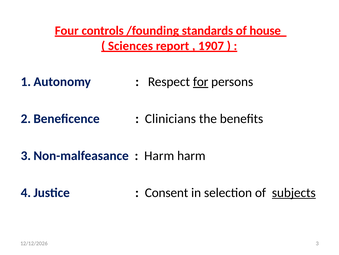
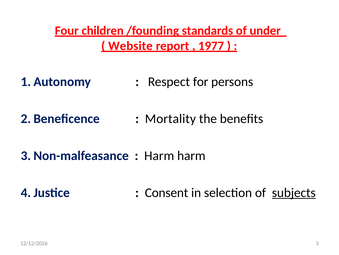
controls: controls -> children
house: house -> under
Sciences: Sciences -> Website
1907: 1907 -> 1977
for underline: present -> none
Clinicians: Clinicians -> Mortality
